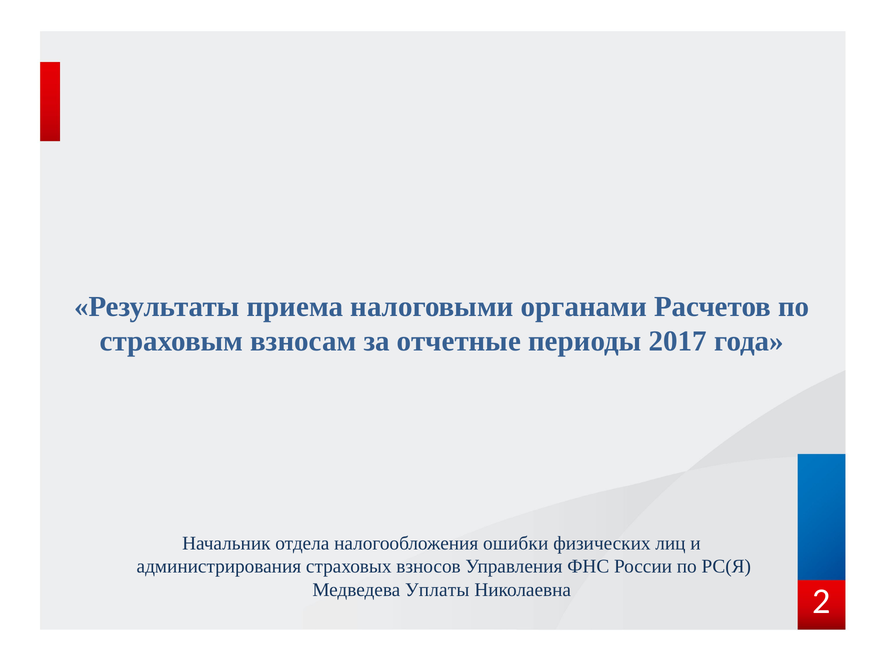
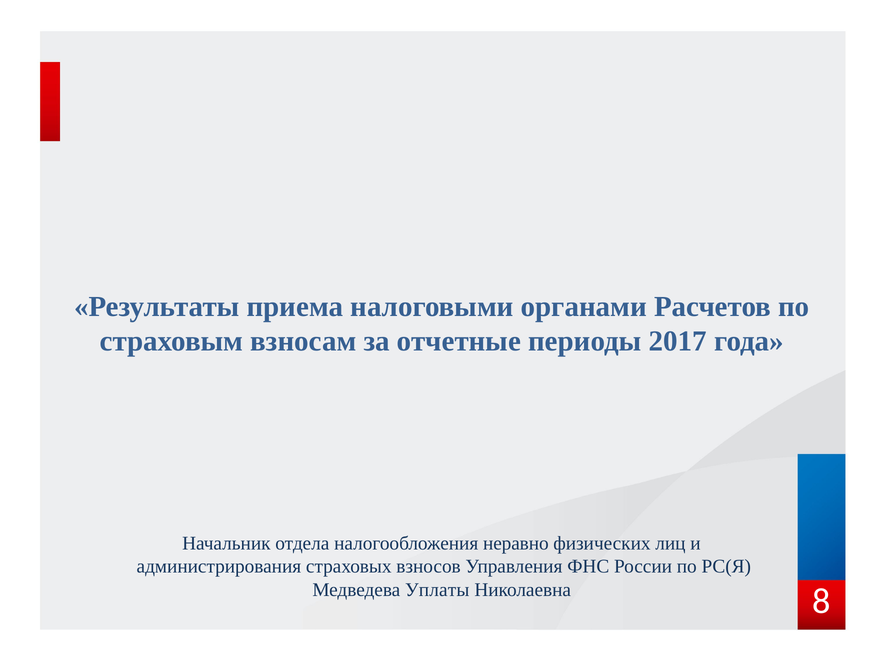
ошибки: ошибки -> неравно
2: 2 -> 8
